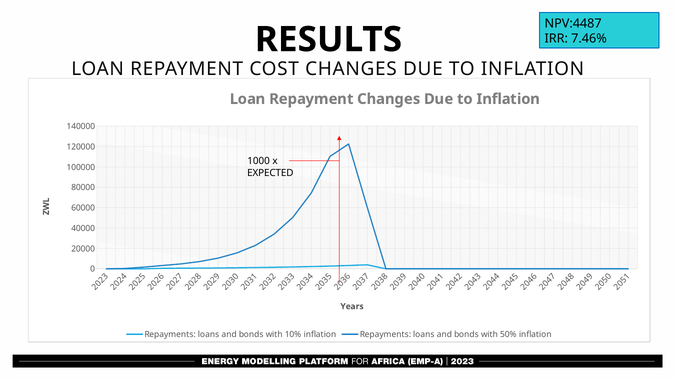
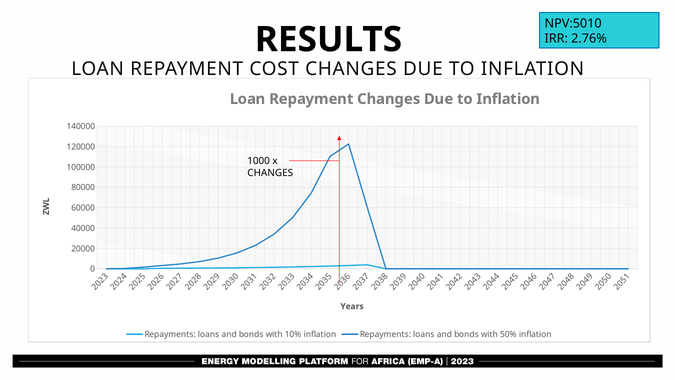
NPV:4487: NPV:4487 -> NPV:5010
7.46%: 7.46% -> 2.76%
EXPECTED at (270, 173): EXPECTED -> CHANGES
